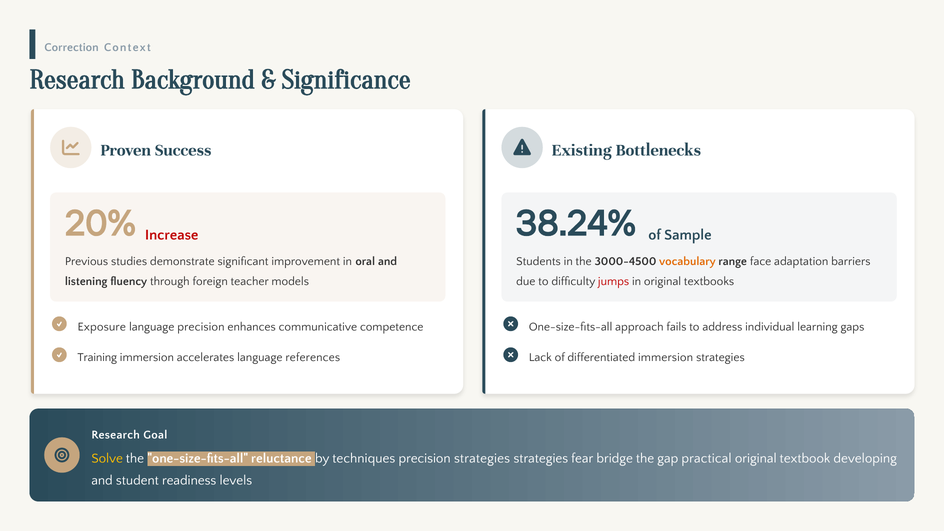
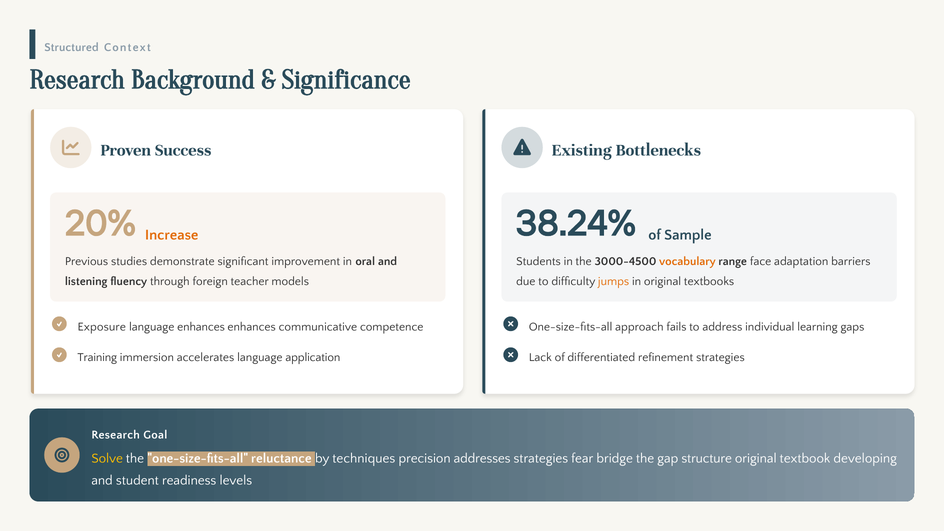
Correction: Correction -> Structured
Increase colour: red -> orange
jumps colour: red -> orange
language precision: precision -> enhances
references: references -> application
differentiated immersion: immersion -> refinement
precision strategies: strategies -> addresses
practical: practical -> structure
